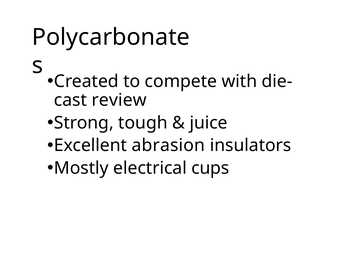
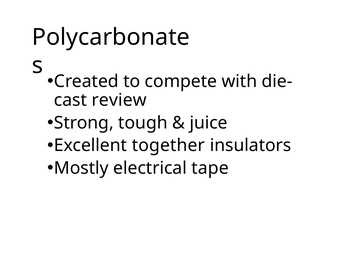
abrasion: abrasion -> together
cups: cups -> tape
